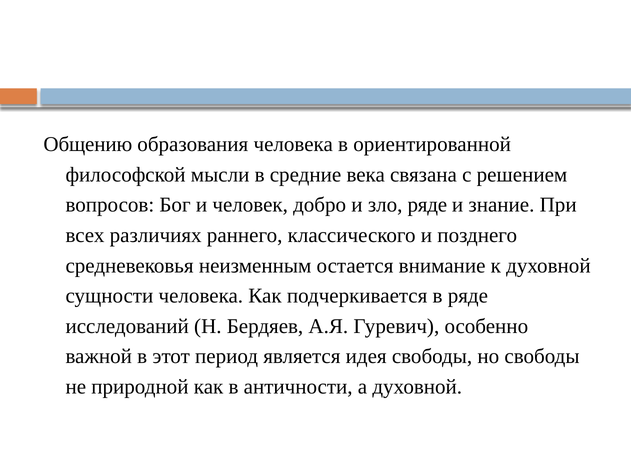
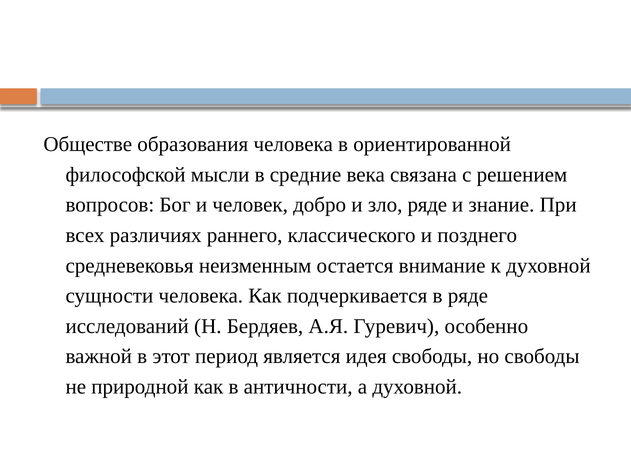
Общению: Общению -> Обществе
